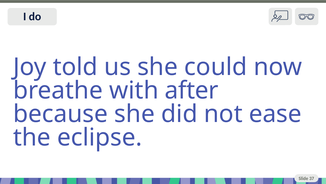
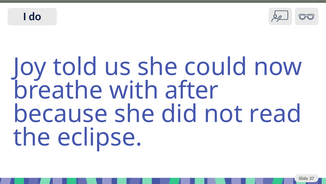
ease: ease -> read
